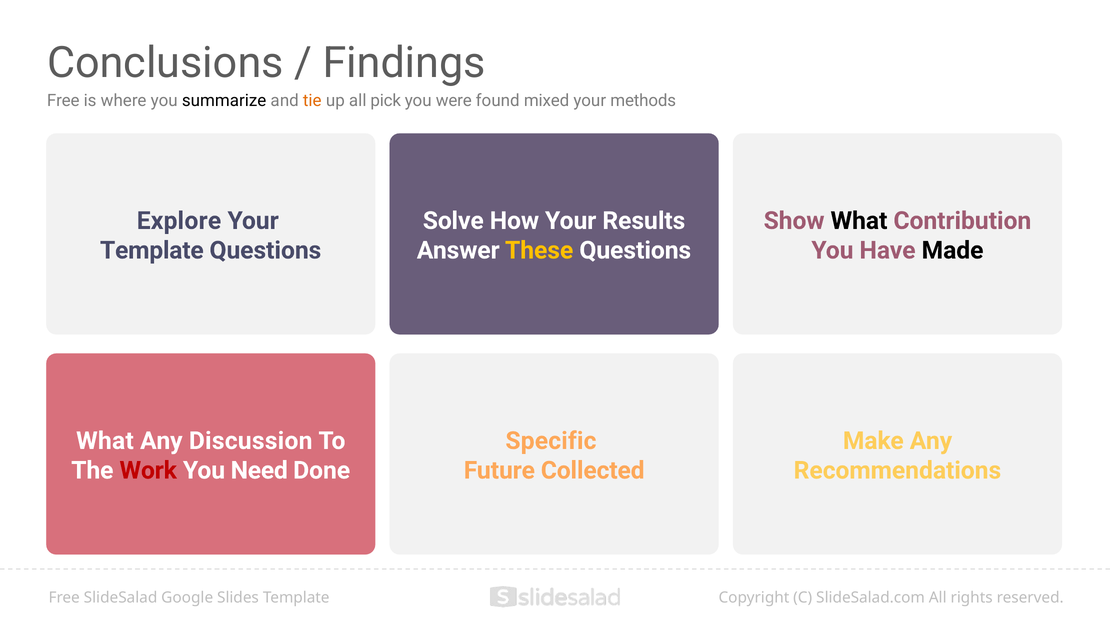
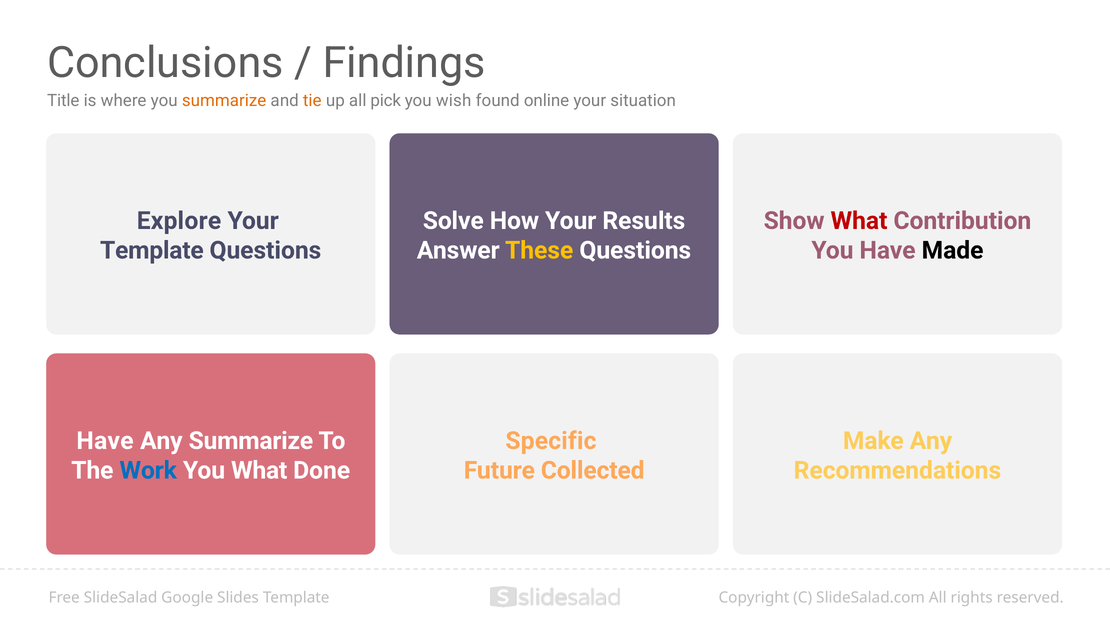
Free at (63, 100): Free -> Title
summarize at (224, 100) colour: black -> orange
were: were -> wish
mixed: mixed -> online
methods: methods -> situation
What at (859, 221) colour: black -> red
What at (105, 440): What -> Have
Any Discussion: Discussion -> Summarize
Work colour: red -> blue
You Need: Need -> What
